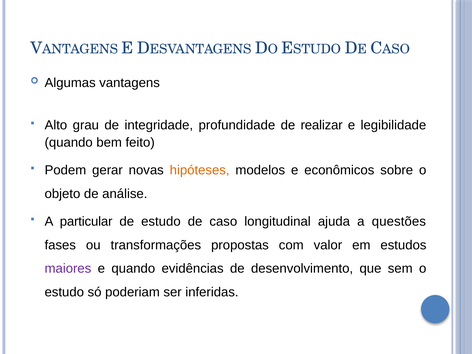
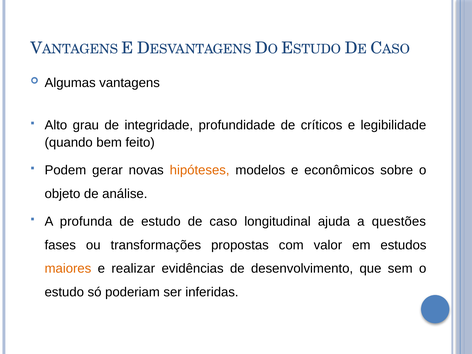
realizar: realizar -> críticos
particular: particular -> profunda
maiores colour: purple -> orange
e quando: quando -> realizar
